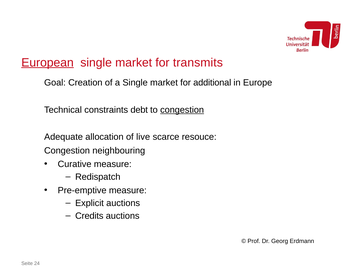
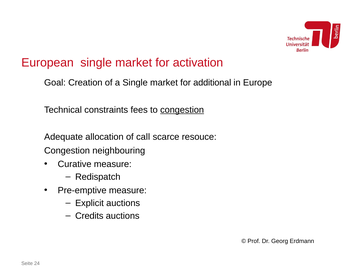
European underline: present -> none
transmits: transmits -> activation
debt: debt -> fees
live: live -> call
